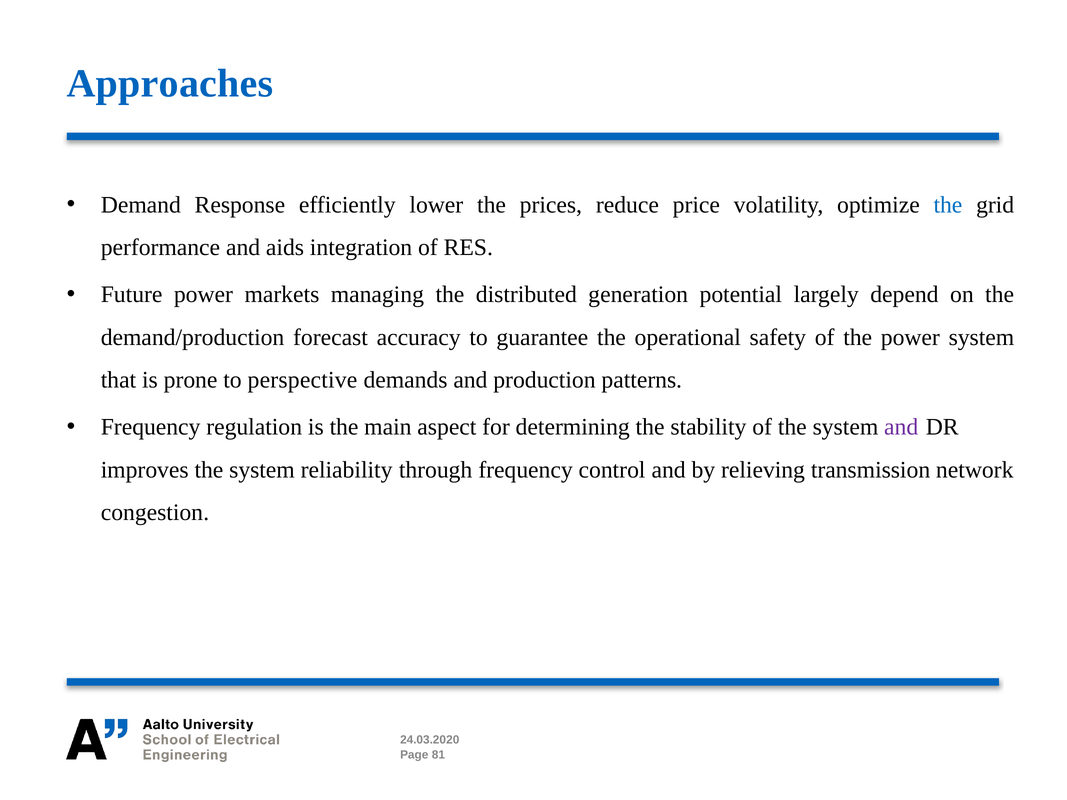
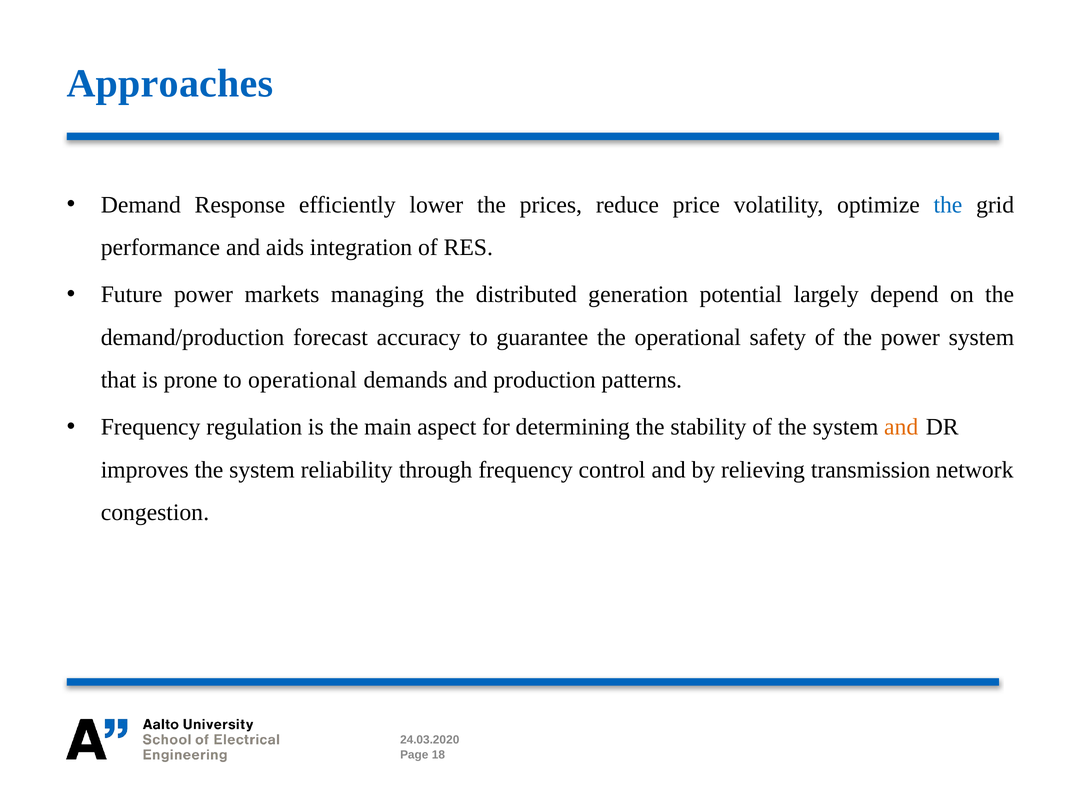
to perspective: perspective -> operational
and at (901, 427) colour: purple -> orange
81: 81 -> 18
